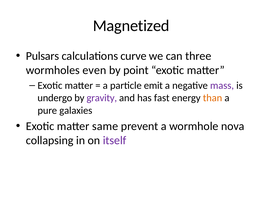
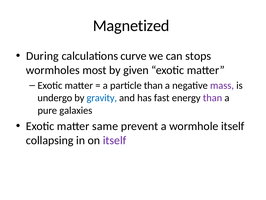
Pulsars: Pulsars -> During
three: three -> stops
even: even -> most
point: point -> given
particle emit: emit -> than
gravity colour: purple -> blue
than at (213, 98) colour: orange -> purple
wormhole nova: nova -> itself
